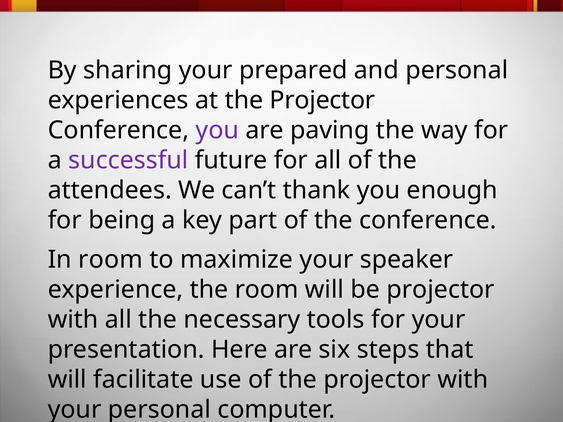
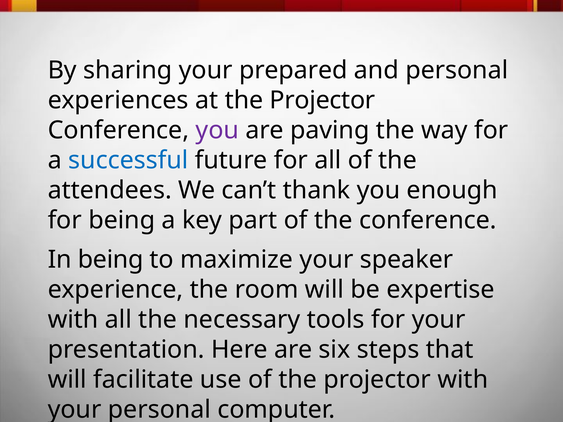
successful colour: purple -> blue
In room: room -> being
be projector: projector -> expertise
